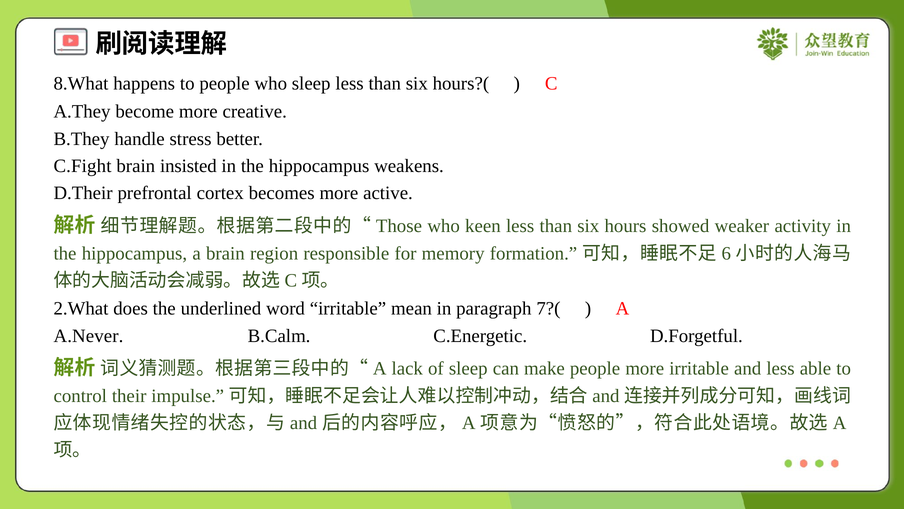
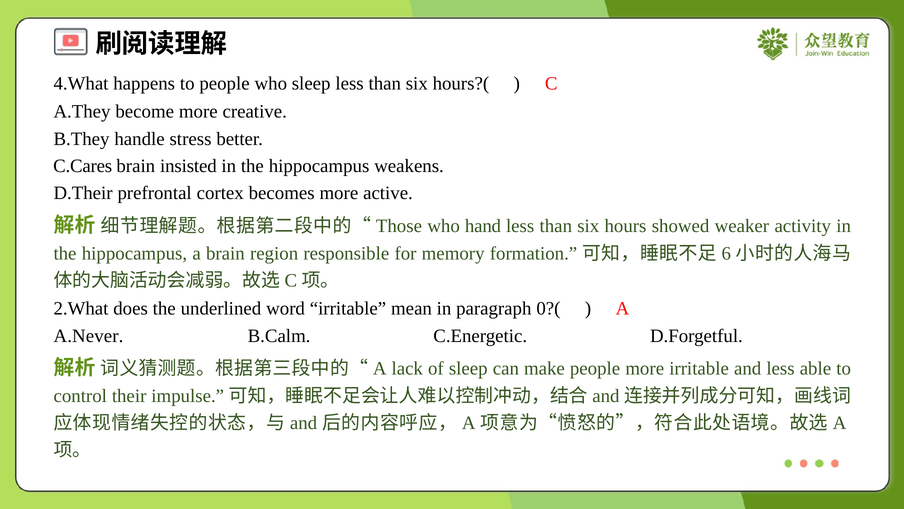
8.What: 8.What -> 4.What
C.Fight: C.Fight -> C.Cares
keen: keen -> hand
7?(: 7?( -> 0?(
